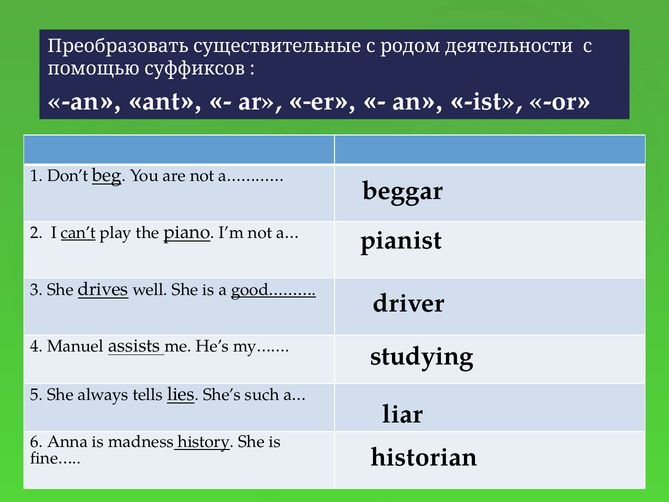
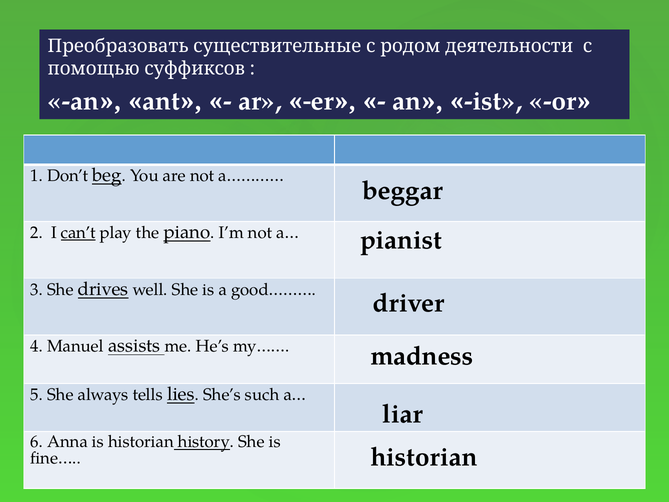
good……… underline: present -> none
studying: studying -> madness
is madness: madness -> historian
